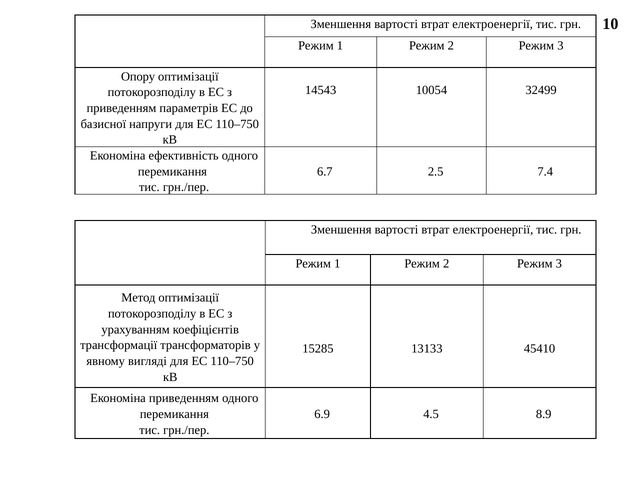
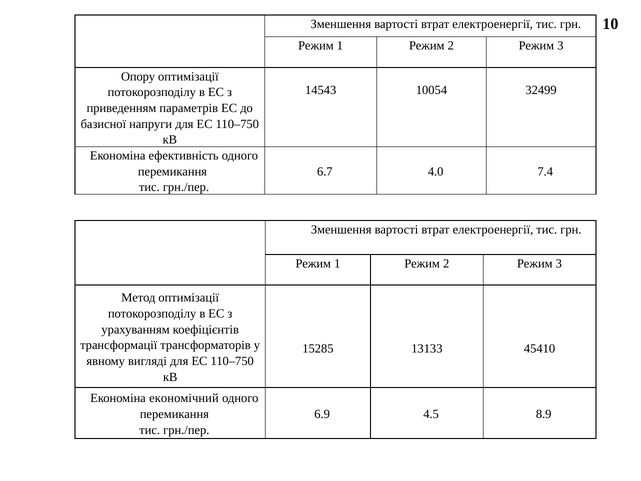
2.5: 2.5 -> 4.0
Економіна приведенням: приведенням -> економічний
